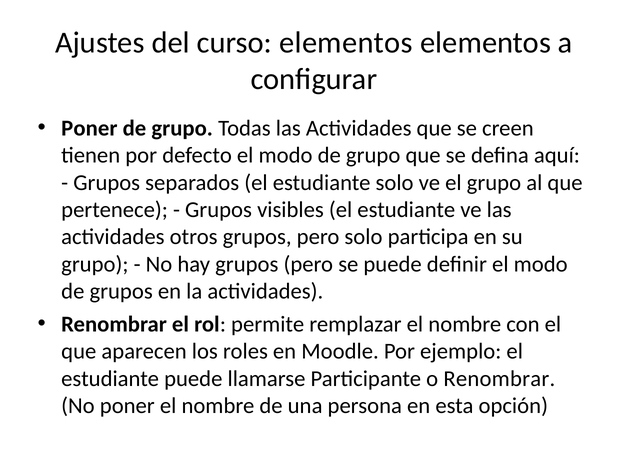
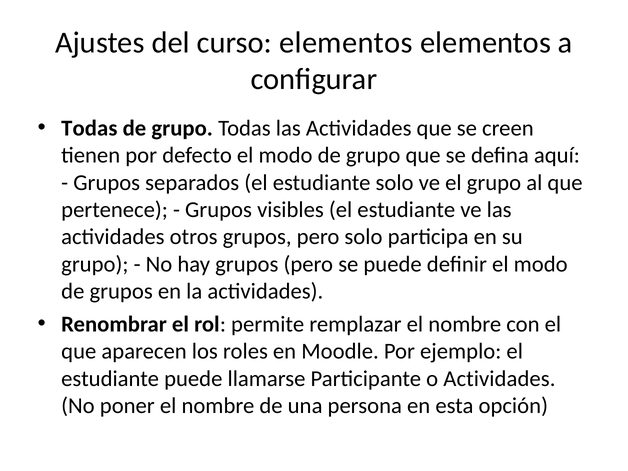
Poner at (89, 128): Poner -> Todas
o Renombrar: Renombrar -> Actividades
